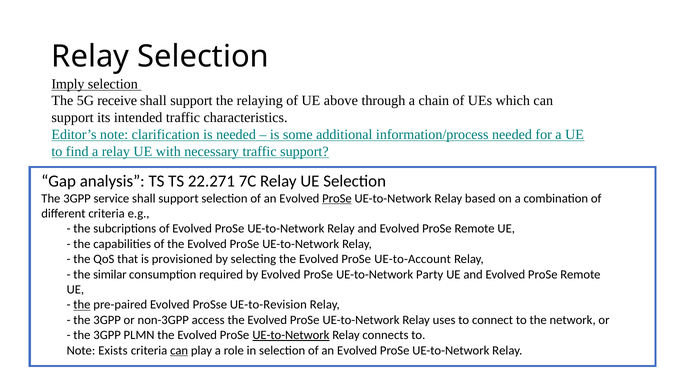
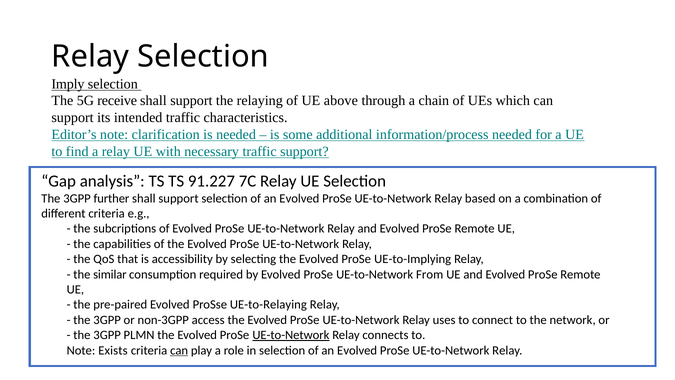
22.271: 22.271 -> 91.227
service: service -> further
ProSe at (337, 198) underline: present -> none
provisioned: provisioned -> accessibility
UE-to-Account: UE-to-Account -> UE-to-Implying
Party: Party -> From
the at (82, 305) underline: present -> none
UE-to-Revision: UE-to-Revision -> UE-to-Relaying
